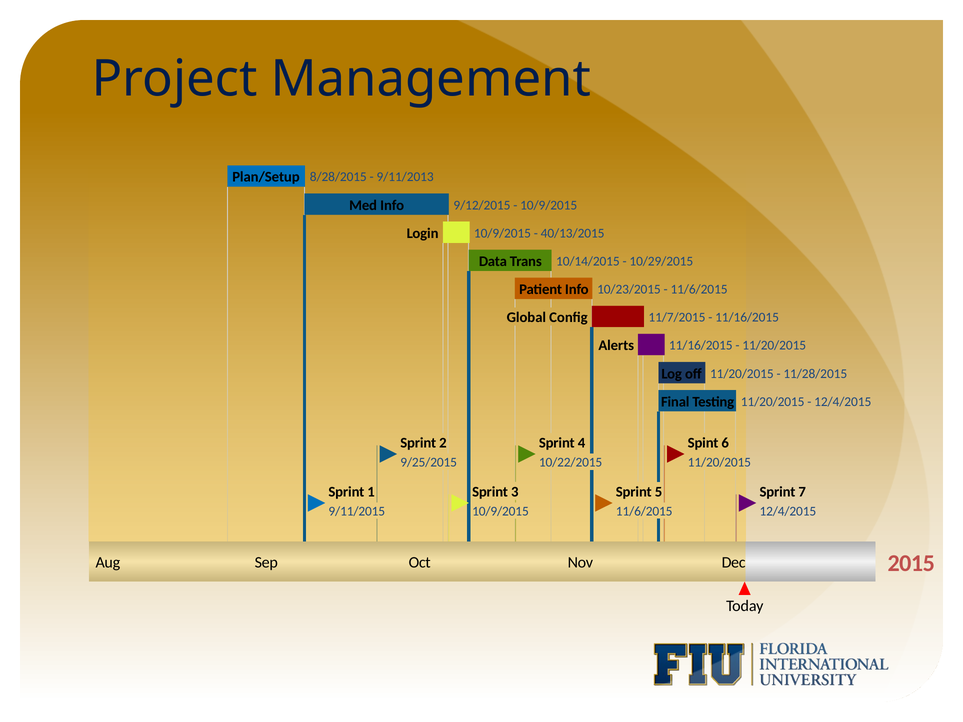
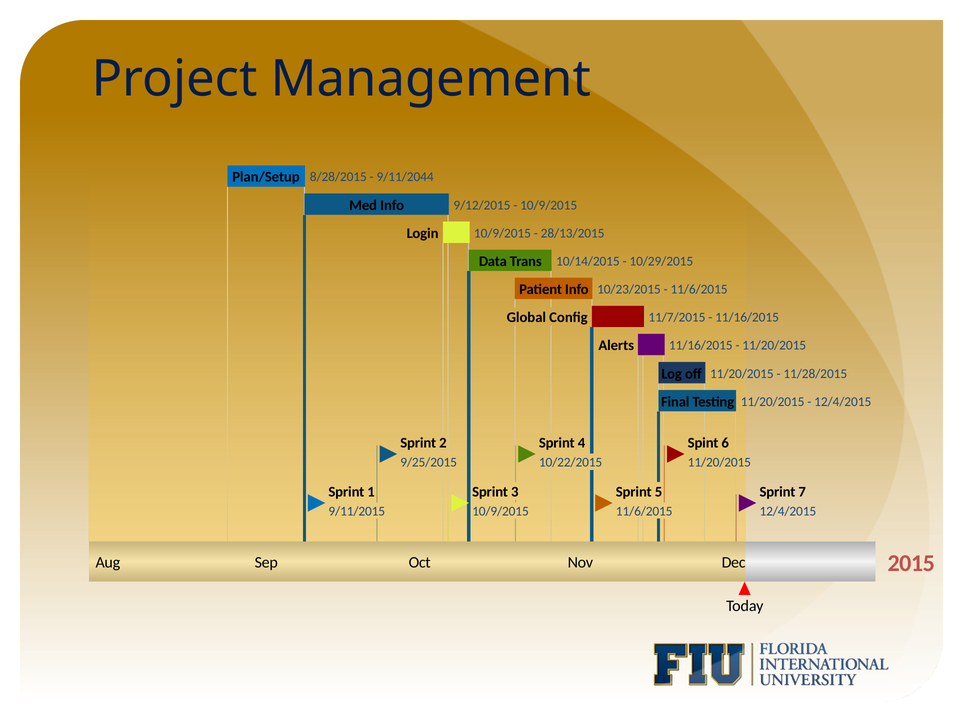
9/11/2013: 9/11/2013 -> 9/11/2044
40/13/2015: 40/13/2015 -> 28/13/2015
